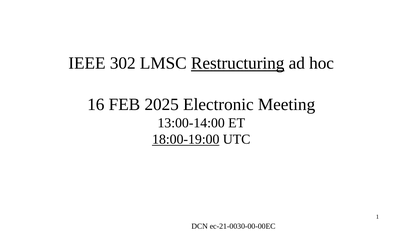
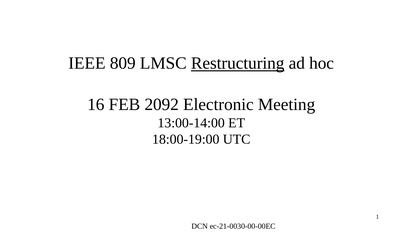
302: 302 -> 809
2025: 2025 -> 2092
18:00-19:00 underline: present -> none
